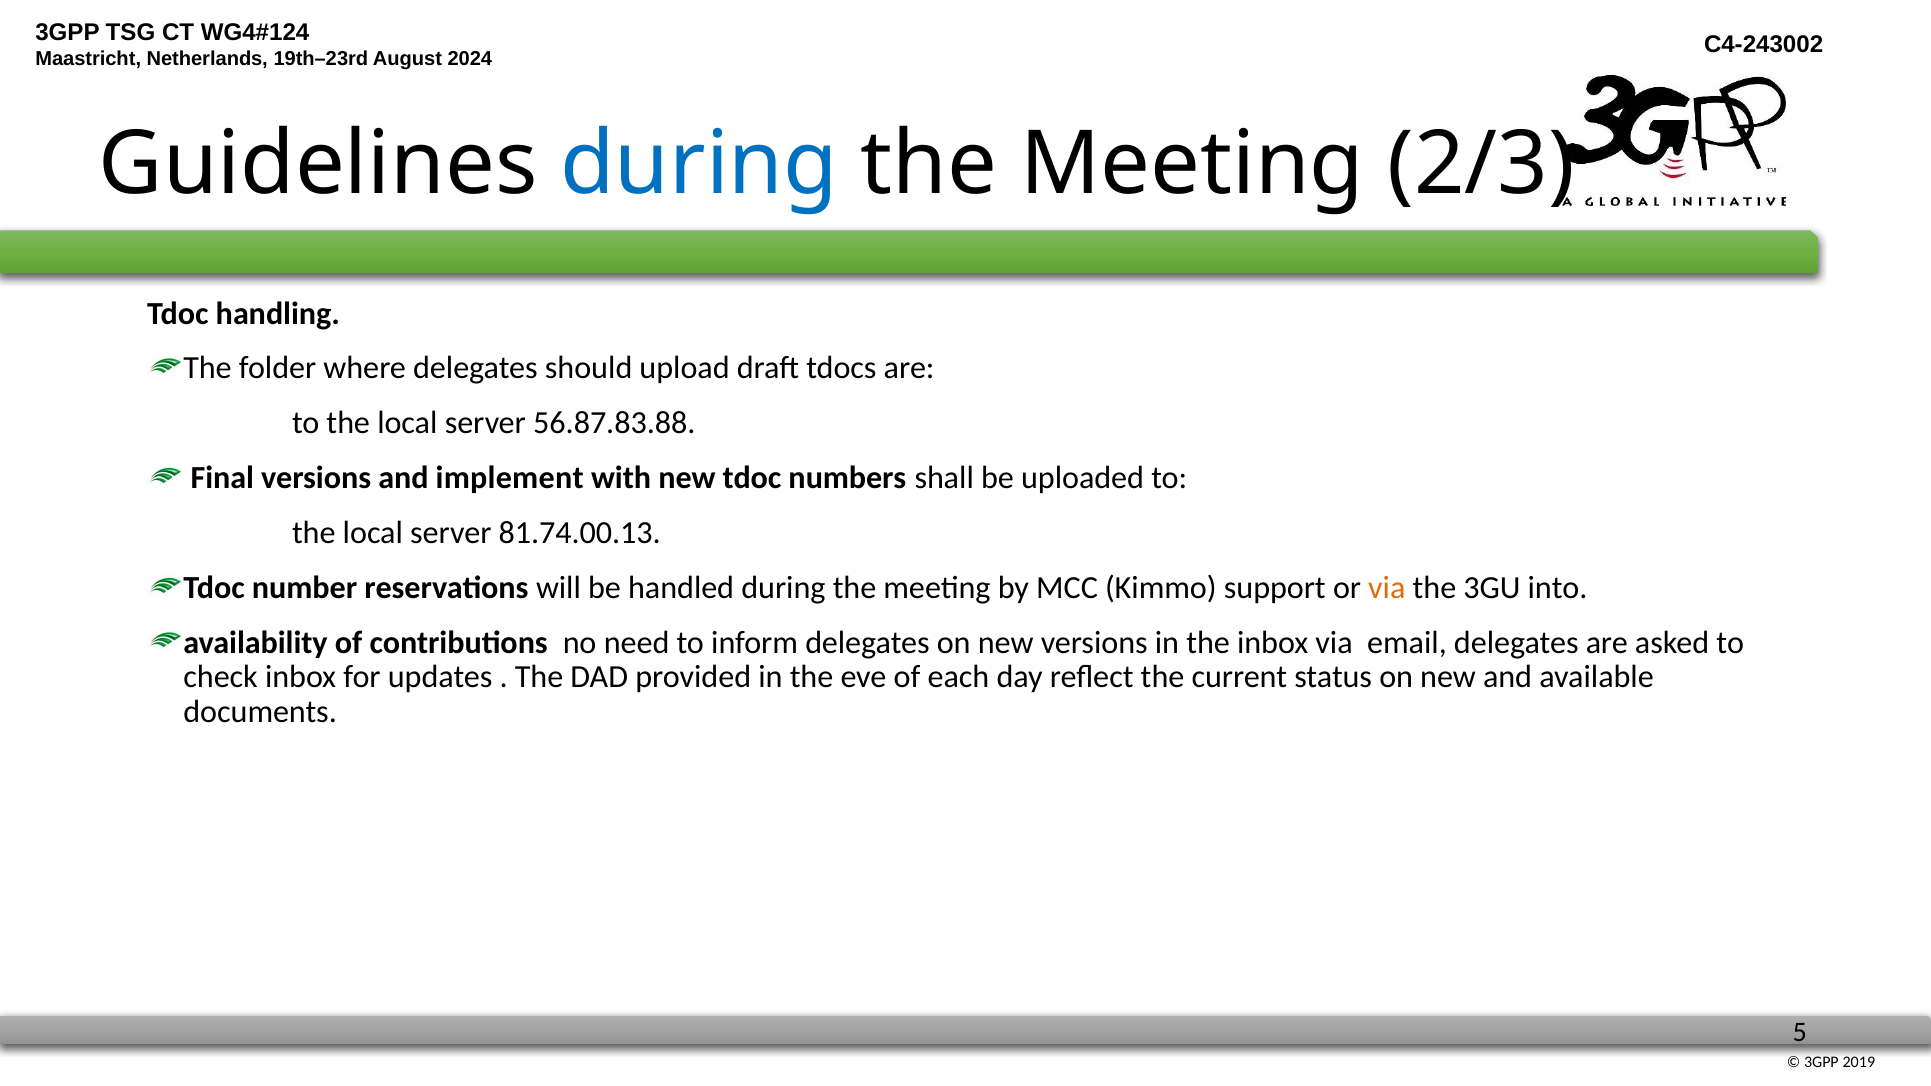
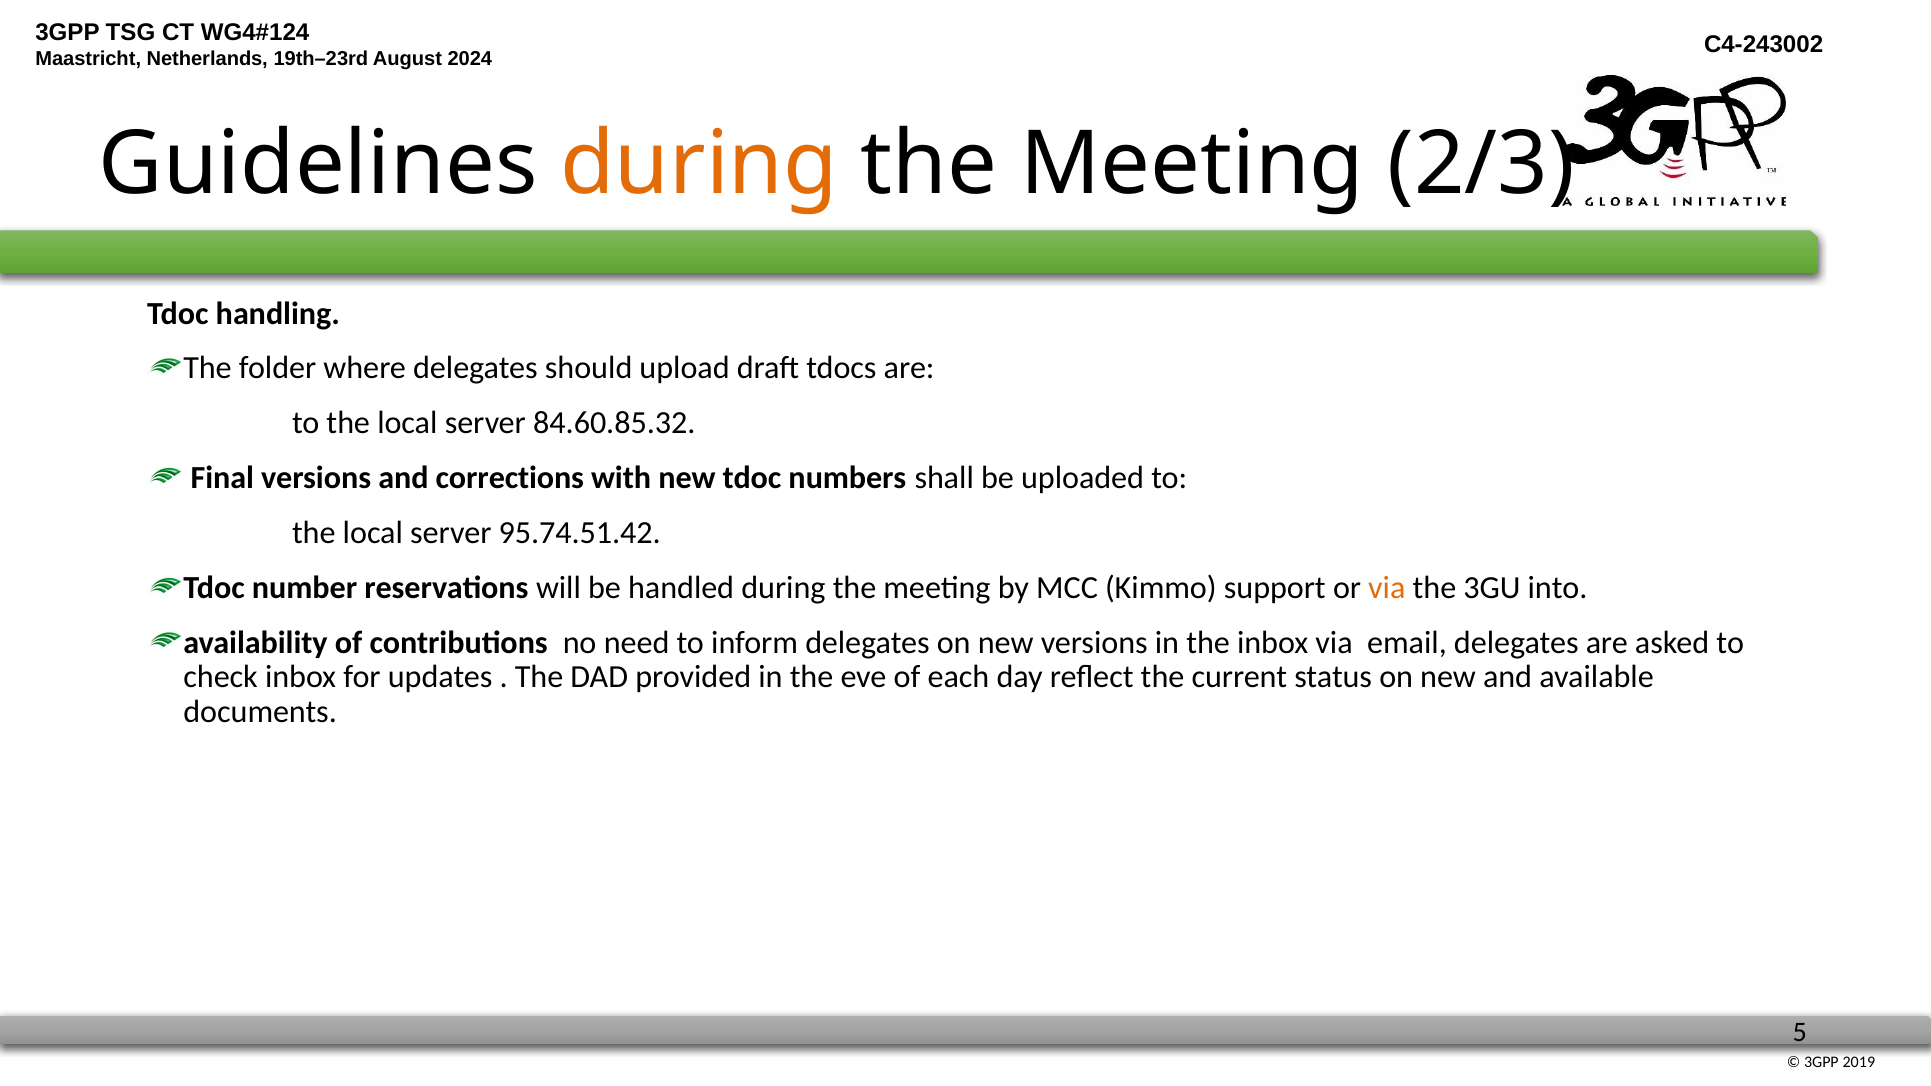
during at (699, 164) colour: blue -> orange
56.87.83.88: 56.87.83.88 -> 84.60.85.32
implement: implement -> corrections
81.74.00.13: 81.74.00.13 -> 95.74.51.42
